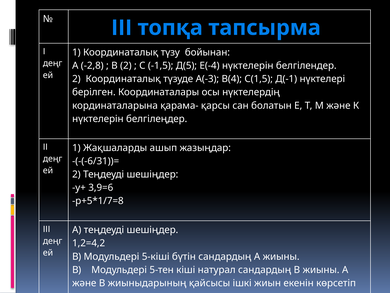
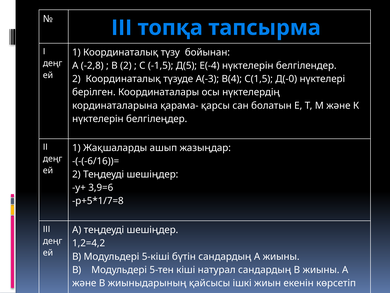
Д(-1: Д(-1 -> Д(-0
-(-(-6/31))=: -(-(-6/31))= -> -(-(-6/16))=
